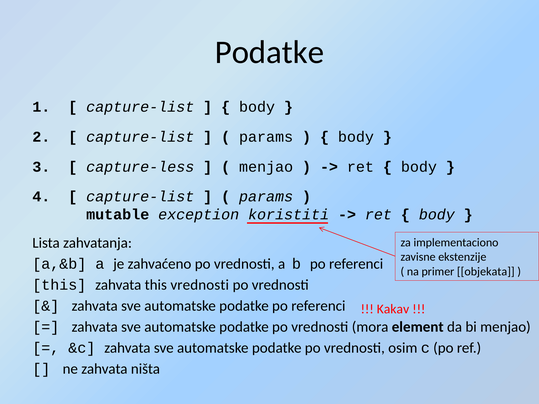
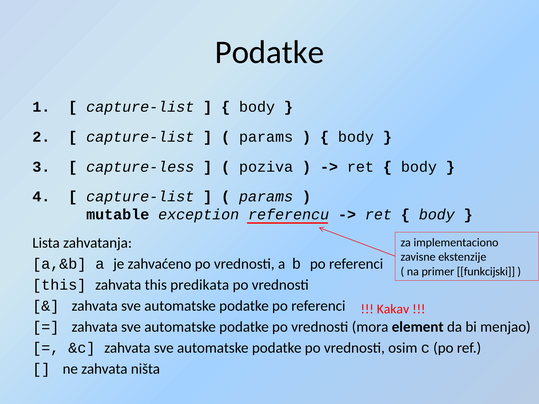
menjao at (266, 167): menjao -> poziva
koristiti: koristiti -> referencu
objekata: objekata -> funkcijski
this vrednosti: vrednosti -> predikata
